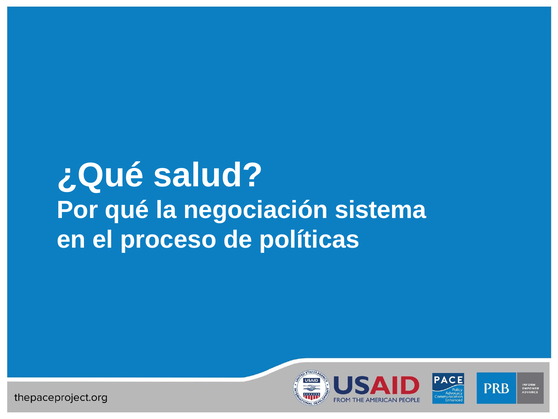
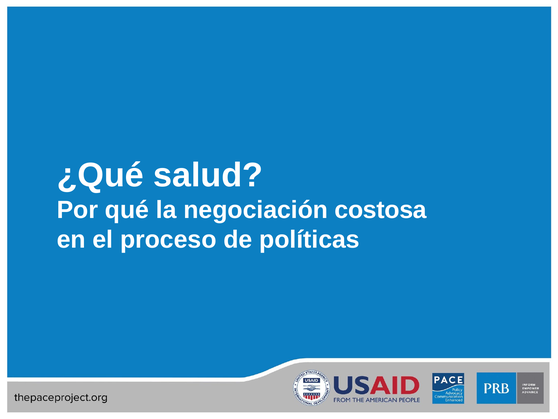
sistema: sistema -> costosa
